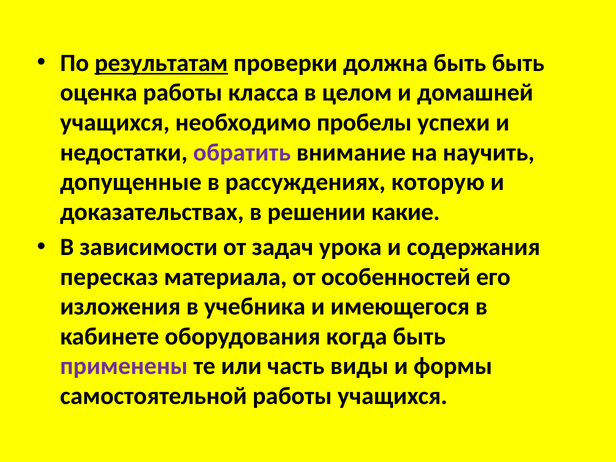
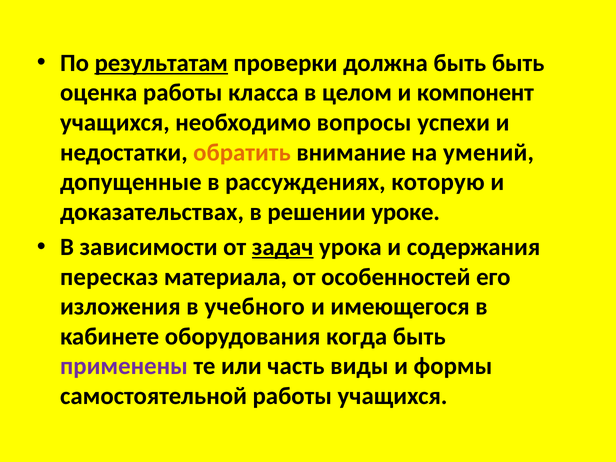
домашней: домашней -> компонент
пробелы: пробелы -> вопросы
обратить colour: purple -> orange
научить: научить -> умений
какие: какие -> уроке
задач underline: none -> present
учебника: учебника -> учебного
